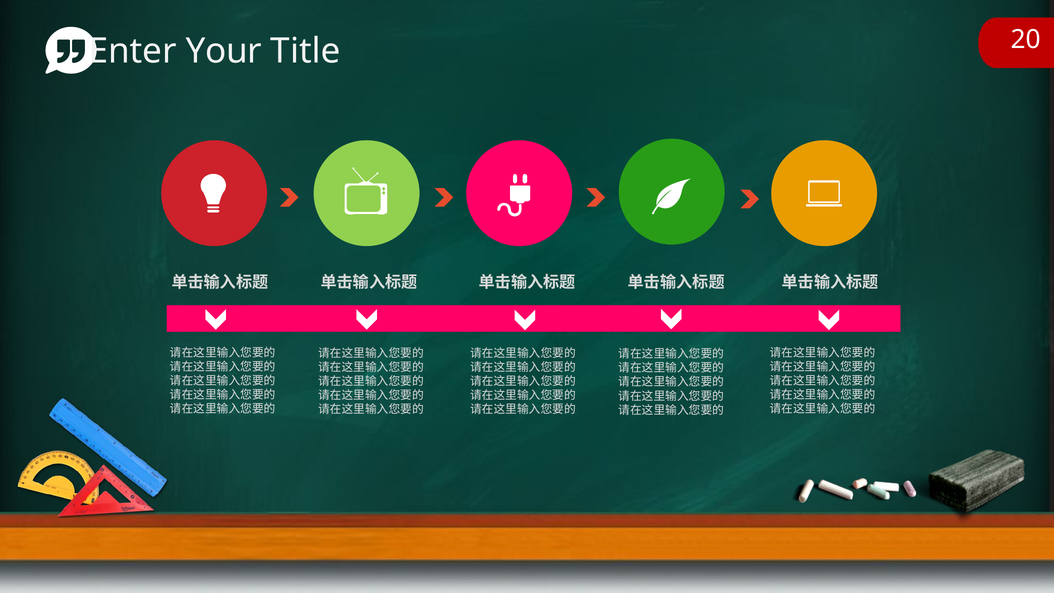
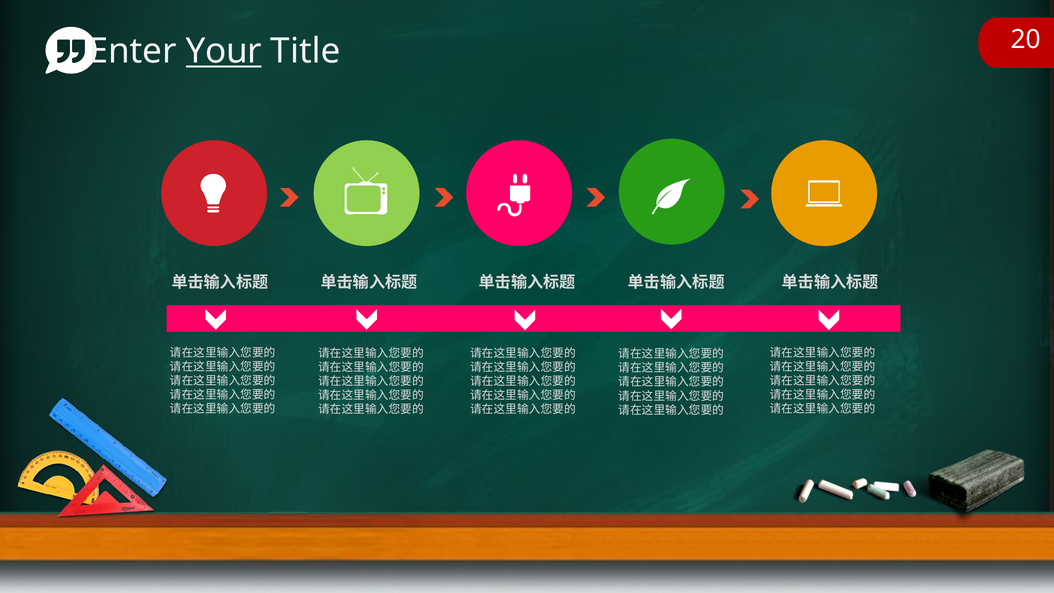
Your underline: none -> present
